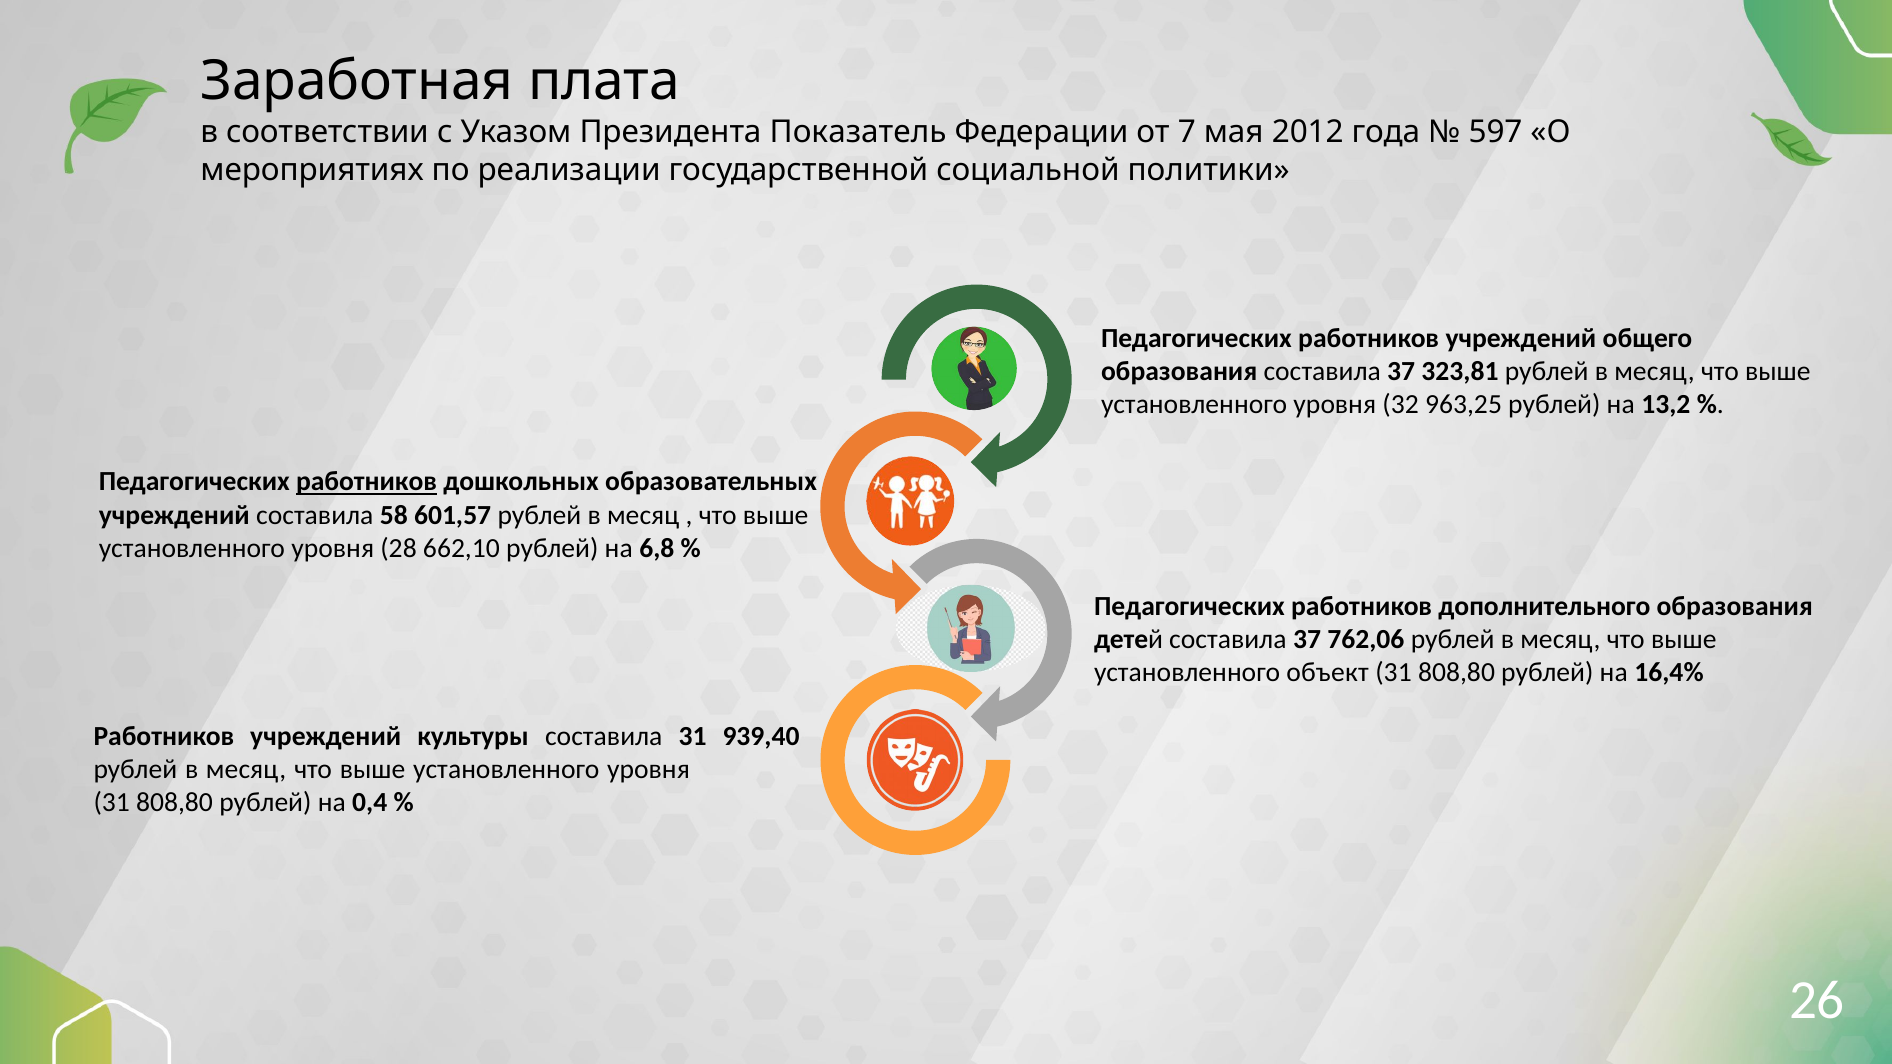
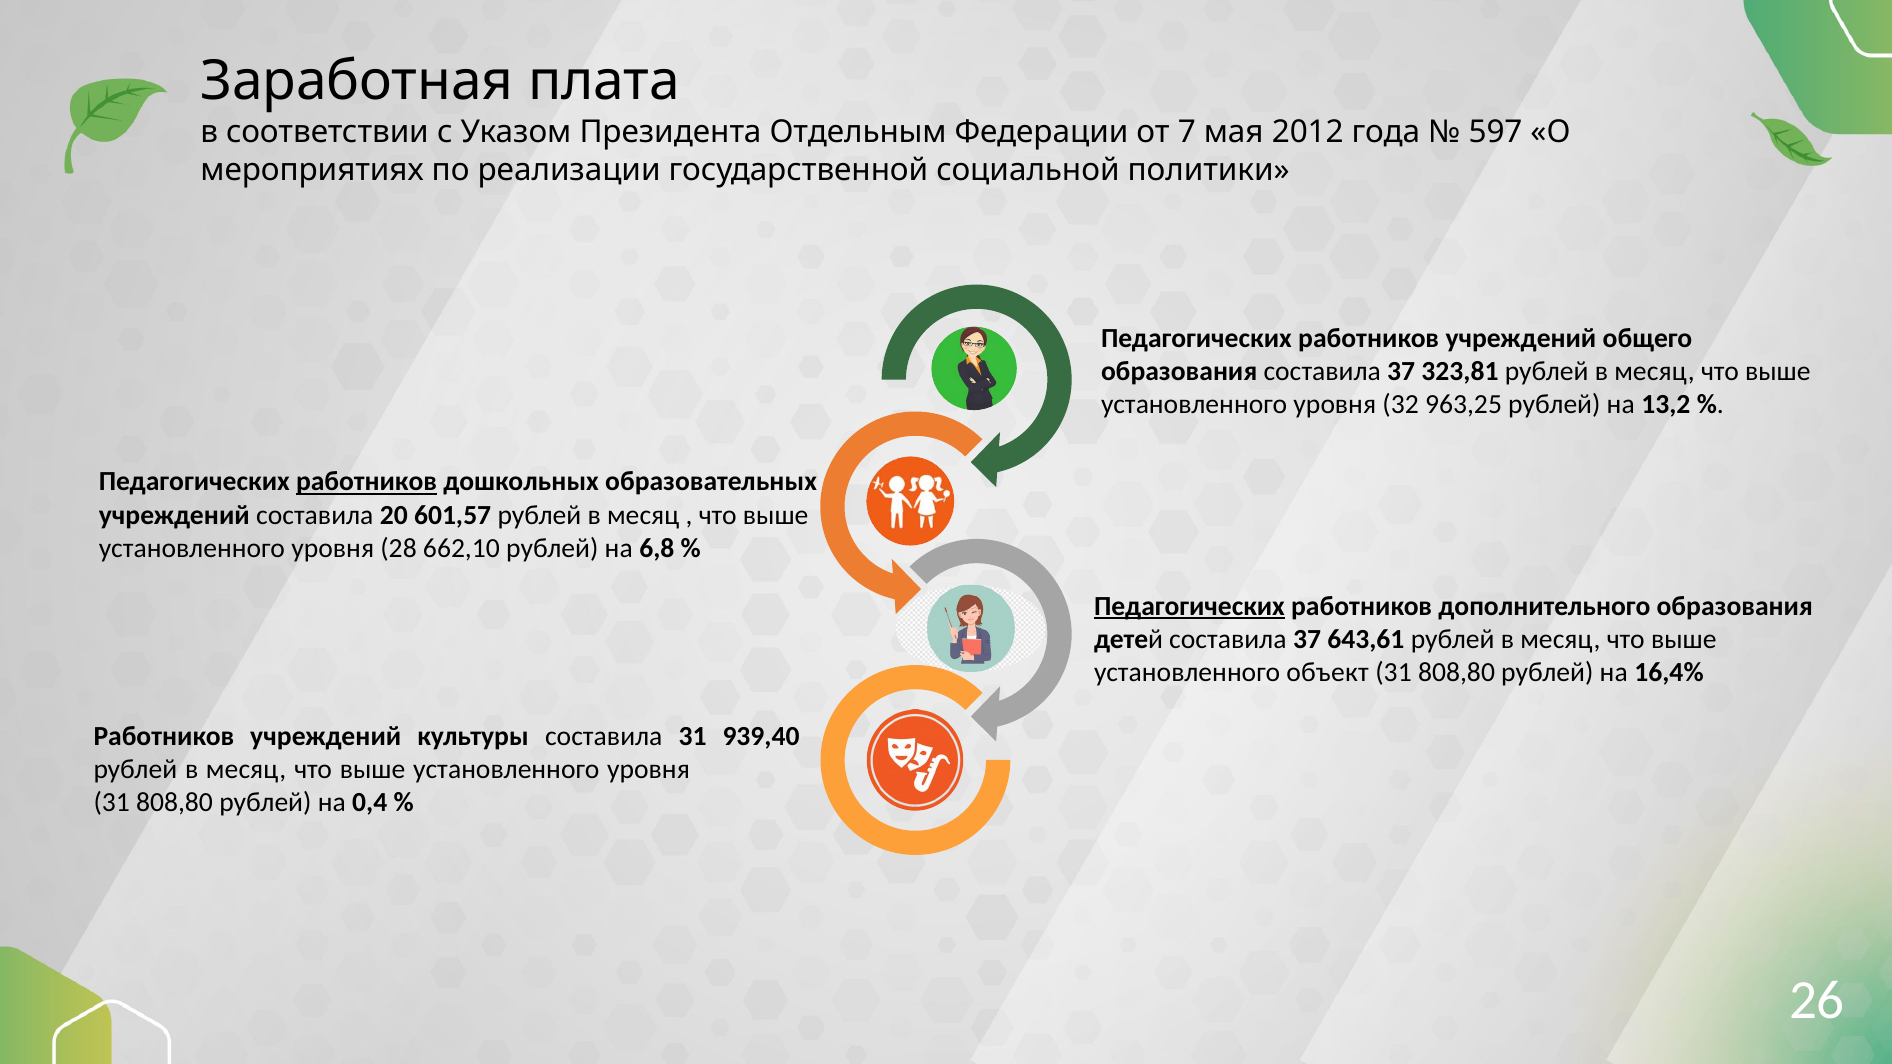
Показатель: Показатель -> Отдельным
58: 58 -> 20
Педагогических at (1189, 606) underline: none -> present
762,06: 762,06 -> 643,61
